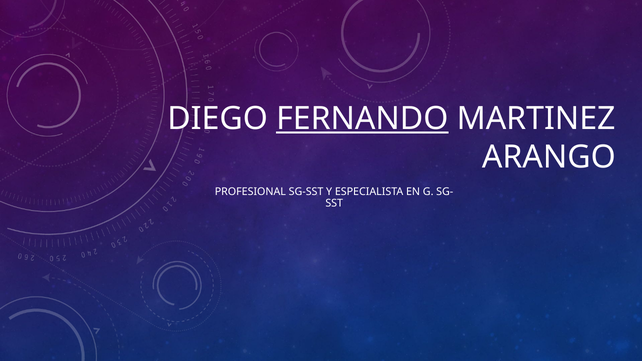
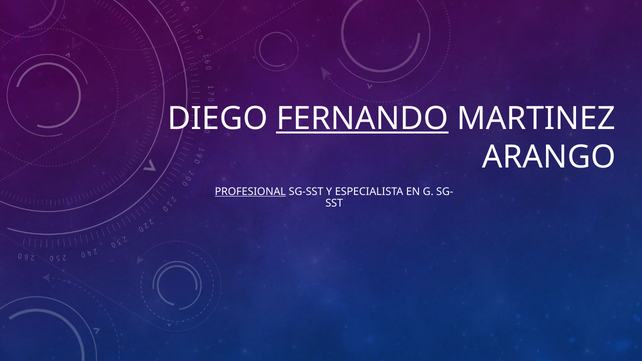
PROFESIONAL underline: none -> present
